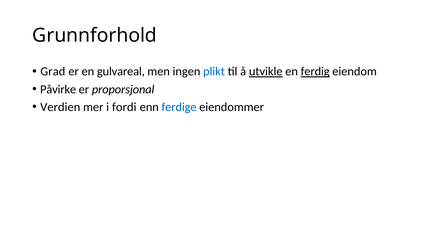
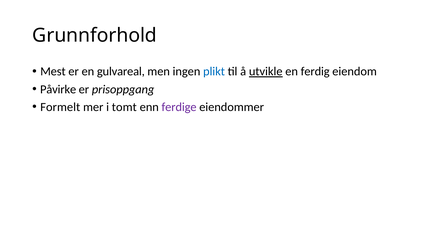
Grad: Grad -> Mest
ferdig underline: present -> none
proporsjonal: proporsjonal -> prisoppgang
Verdien: Verdien -> Formelt
fordi: fordi -> tomt
ferdige colour: blue -> purple
